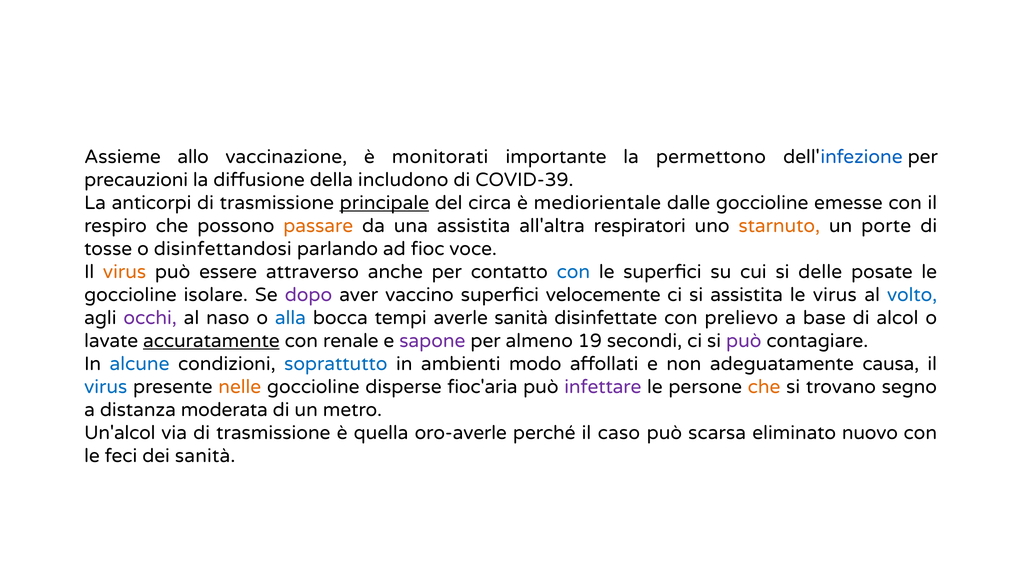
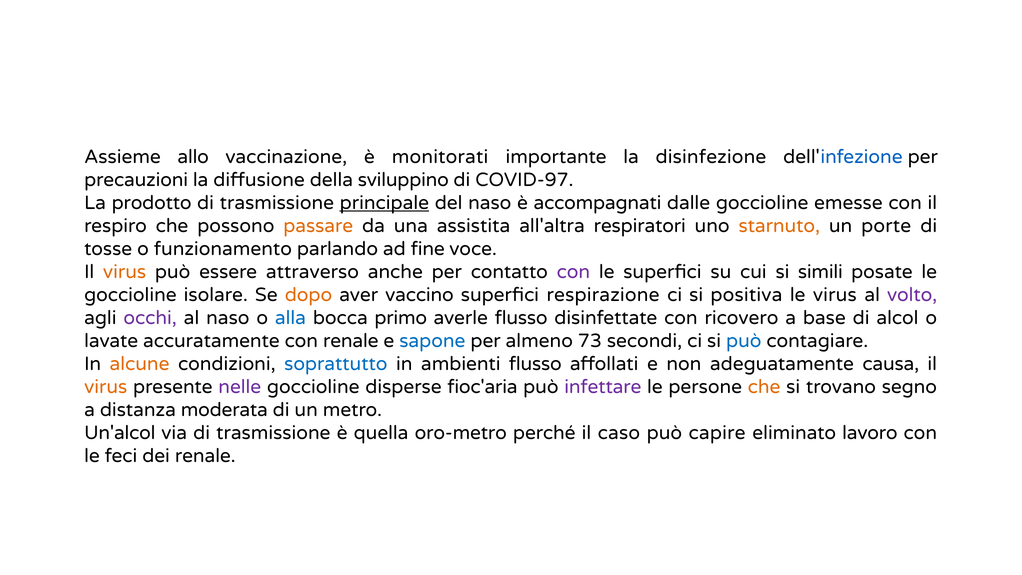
permettono: permettono -> disinfezione
includono: includono -> sviluppino
COVID-39: COVID-39 -> COVID-97
anticorpi: anticorpi -> prodotto
del circa: circa -> naso
mediorientale: mediorientale -> accompagnati
disinfettandosi: disinfettandosi -> funzionamento
fioc: fioc -> fine
con at (573, 272) colour: blue -> purple
delle: delle -> simili
dopo colour: purple -> orange
velocemente: velocemente -> respirazione
si assistita: assistita -> positiva
volto colour: blue -> purple
tempi: tempi -> primo
averle sanità: sanità -> flusso
prelievo: prelievo -> ricovero
accuratamente underline: present -> none
sapone colour: purple -> blue
19: 19 -> 73
può at (744, 341) colour: purple -> blue
alcune colour: blue -> orange
ambienti modo: modo -> flusso
virus at (106, 387) colour: blue -> orange
nelle colour: orange -> purple
oro-averle: oro-averle -> oro-metro
scarsa: scarsa -> capire
nuovo: nuovo -> lavoro
dei sanità: sanità -> renale
